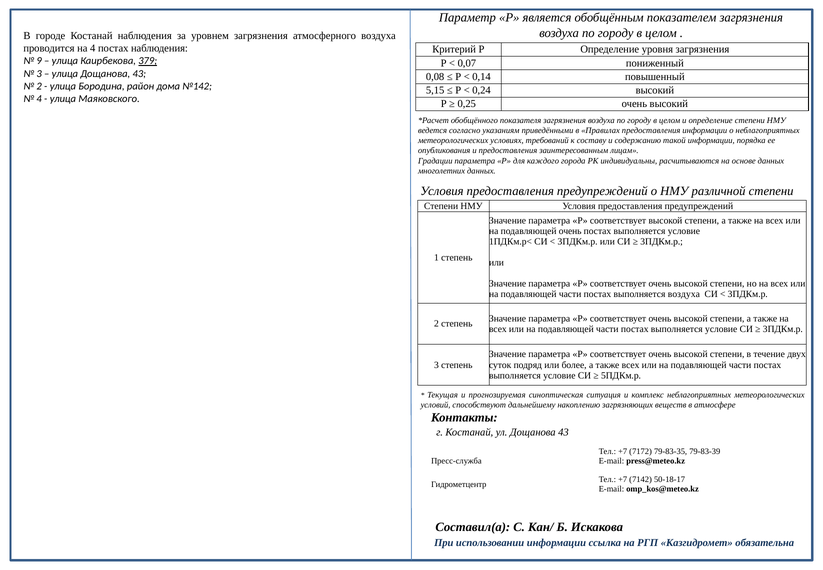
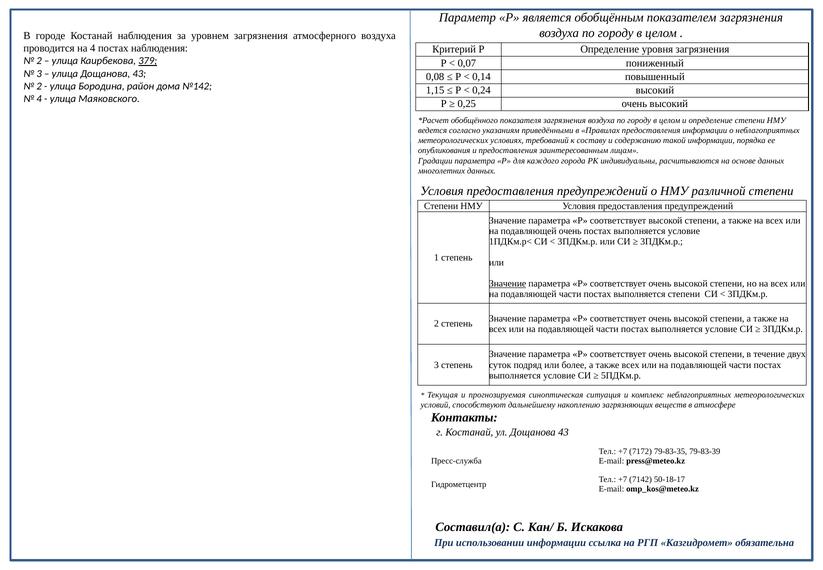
9 at (39, 61): 9 -> 2
5,15: 5,15 -> 1,15
Значение at (508, 284) underline: none -> present
выполняется воздуха: воздуха -> степени
